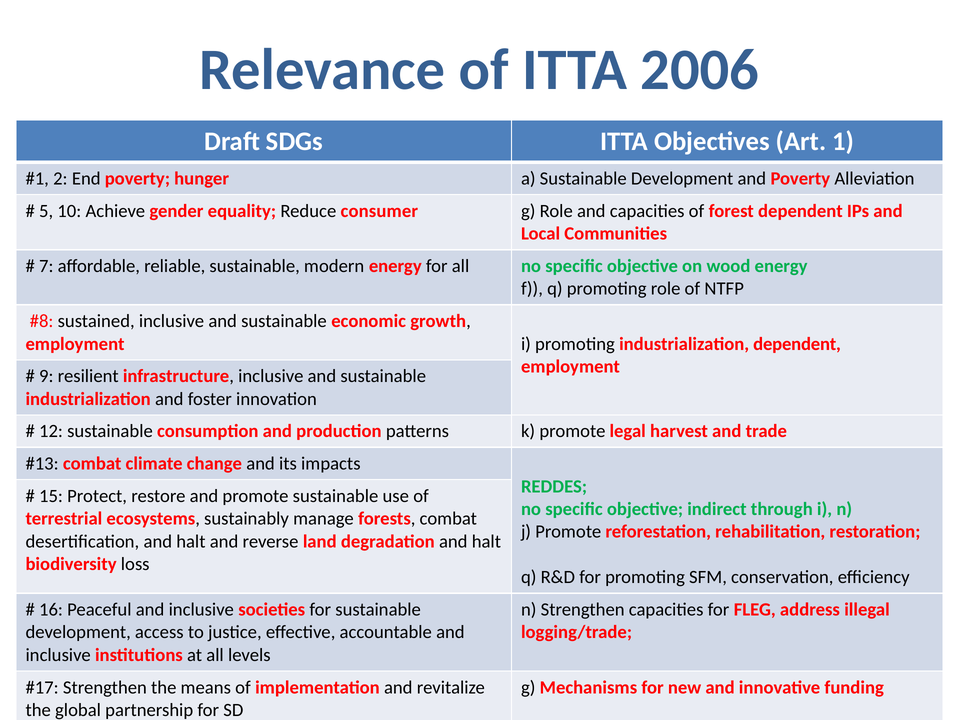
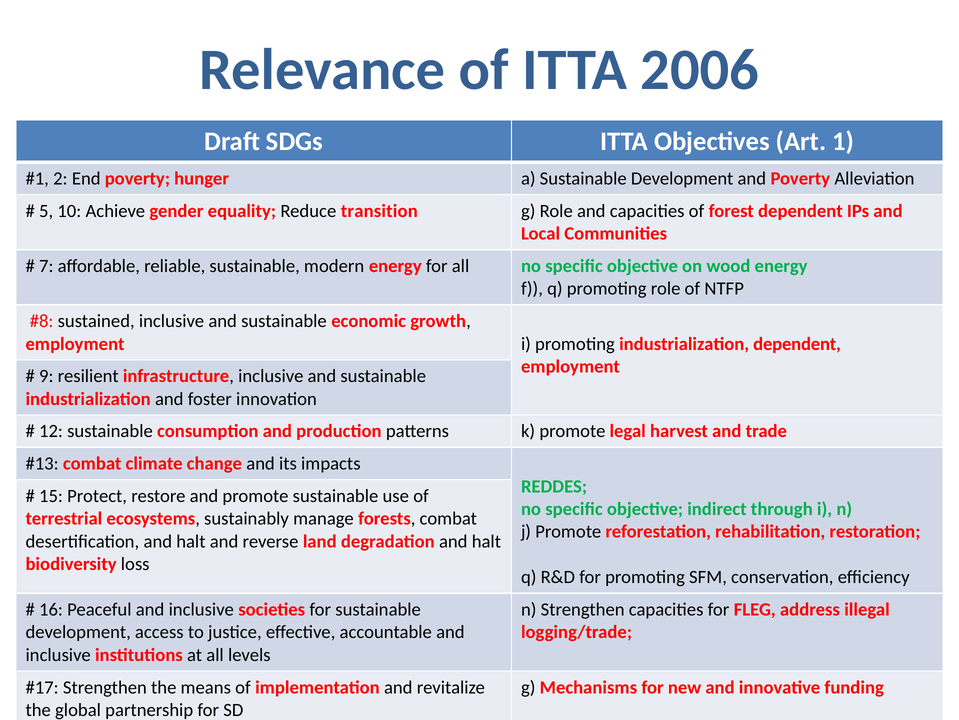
consumer: consumer -> transition
